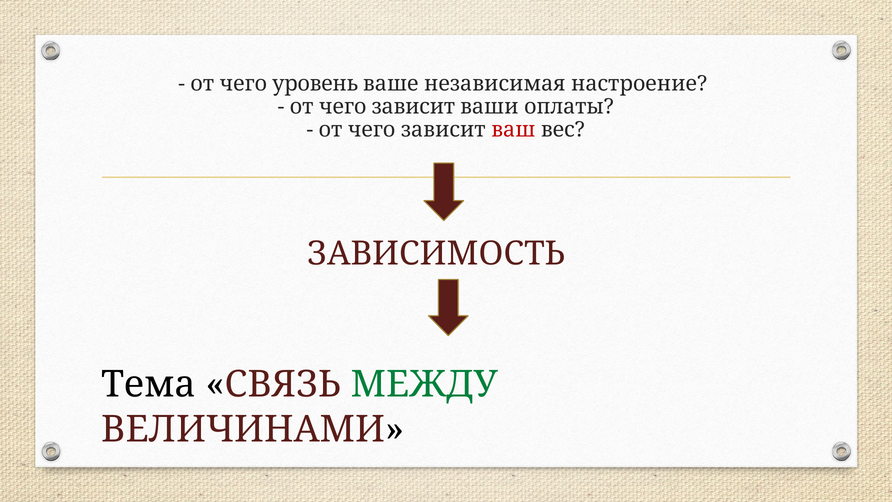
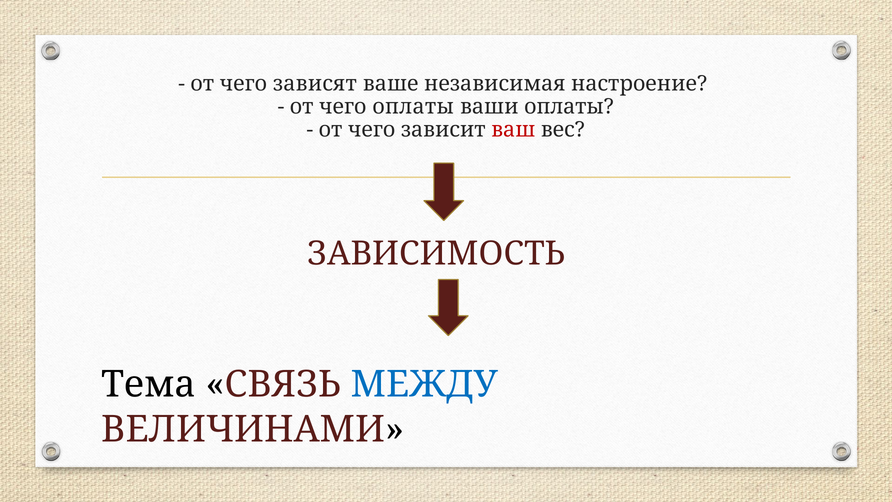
уровень: уровень -> зависят
зависит at (413, 107): зависит -> оплаты
МЕЖДУ colour: green -> blue
